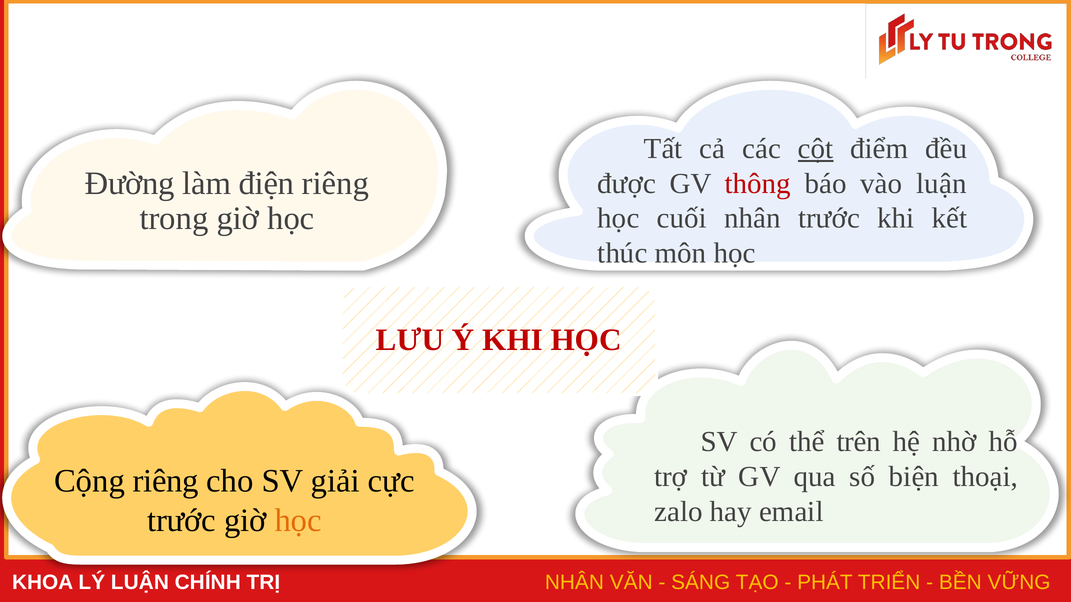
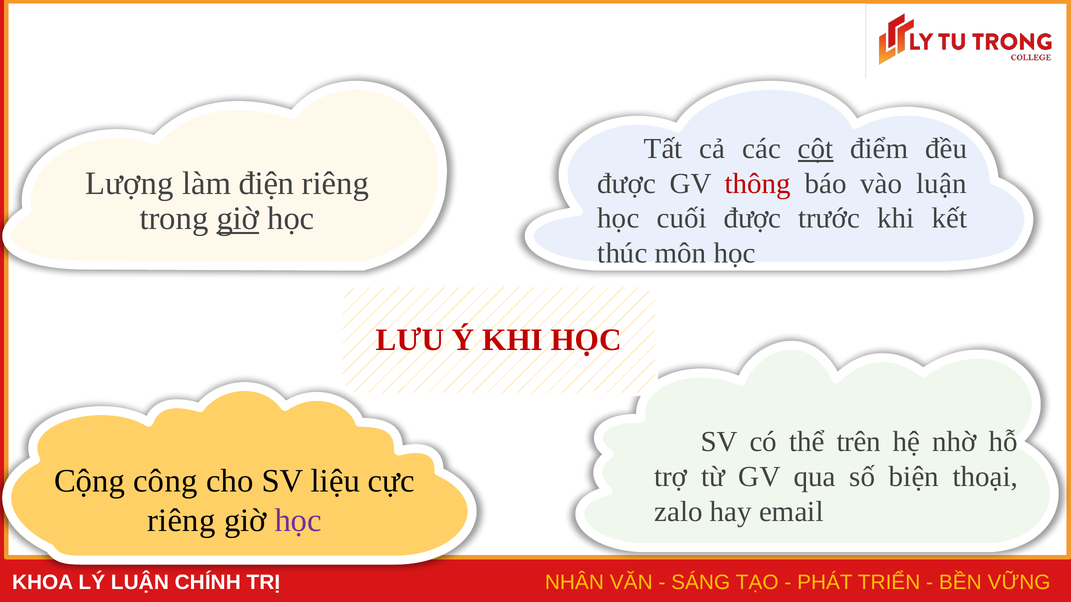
Đường: Đường -> Lượng
giờ at (238, 219) underline: none -> present
cuối nhân: nhân -> được
Cộng riêng: riêng -> công
giải: giải -> liệu
trước at (182, 521): trước -> riêng
học at (298, 521) colour: orange -> purple
